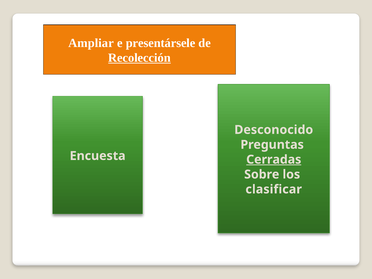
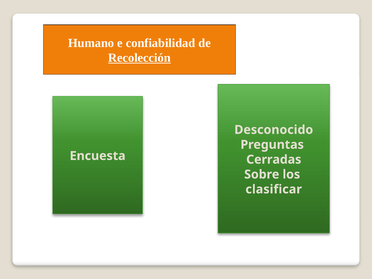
Ampliar: Ampliar -> Humano
presentársele: presentársele -> confiabilidad
Cerradas underline: present -> none
